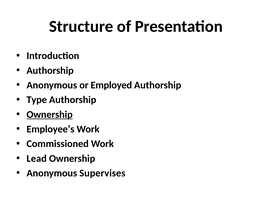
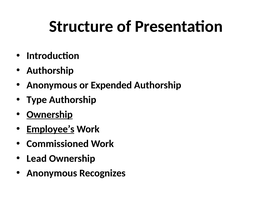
Employed: Employed -> Expended
Employee’s underline: none -> present
Supervises: Supervises -> Recognizes
